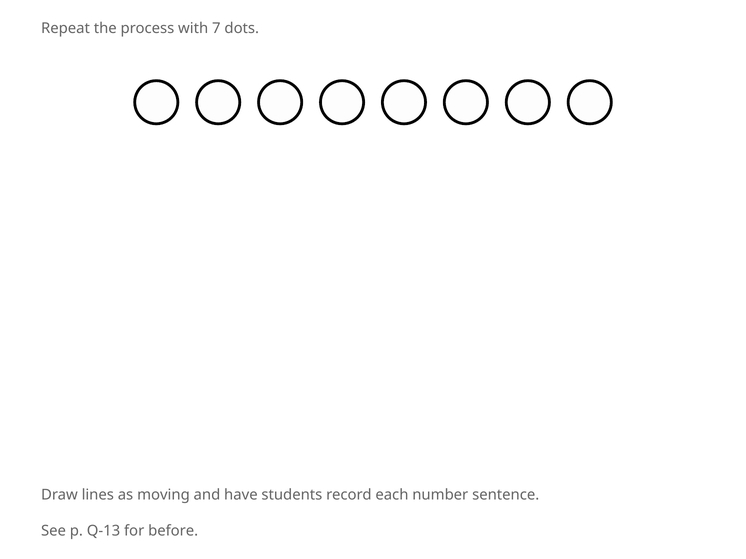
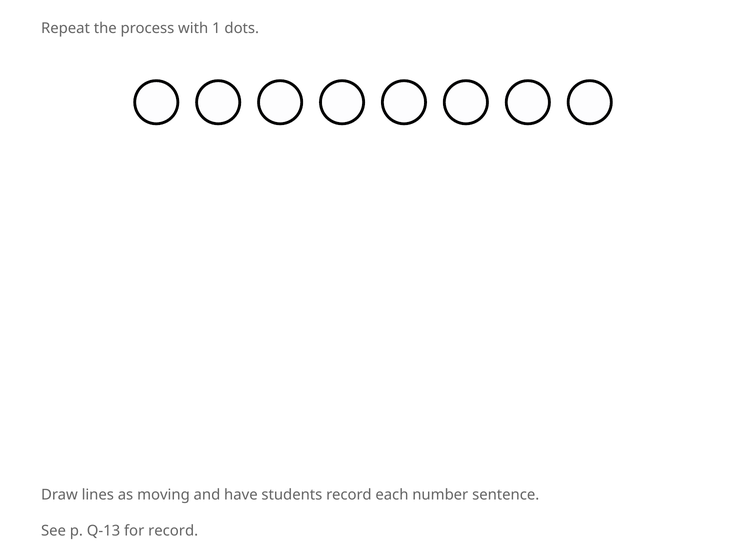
7: 7 -> 1
for before: before -> record
